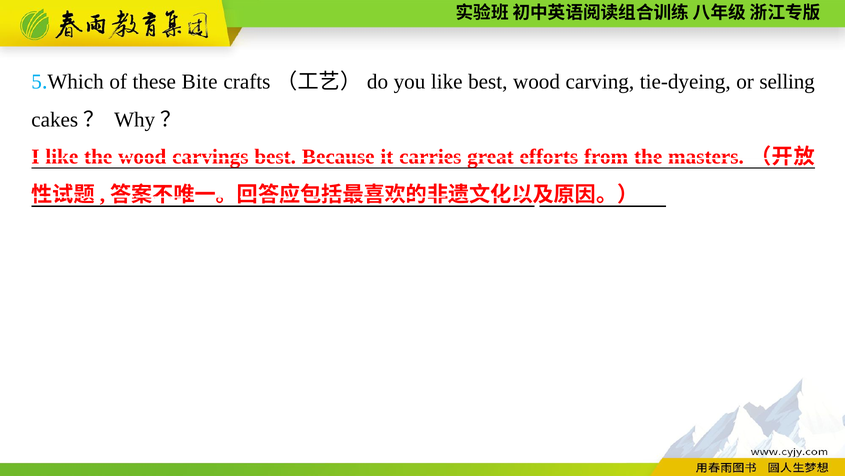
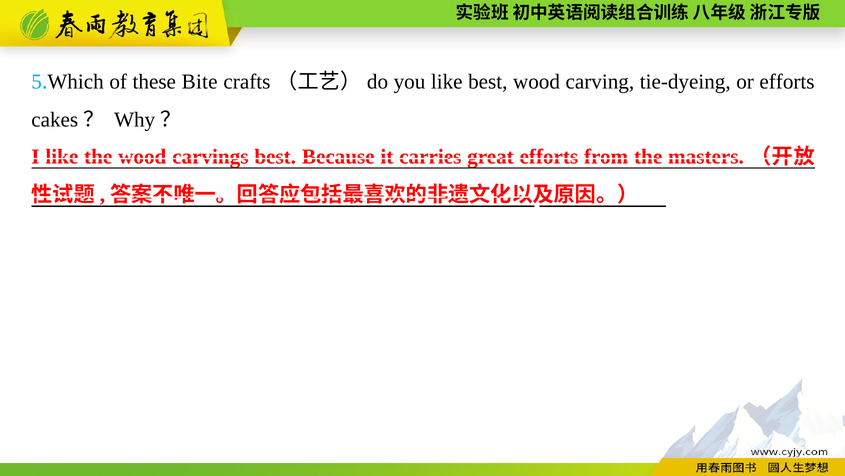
or selling: selling -> efforts
